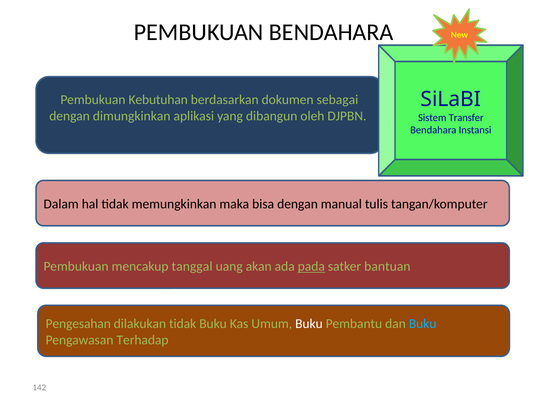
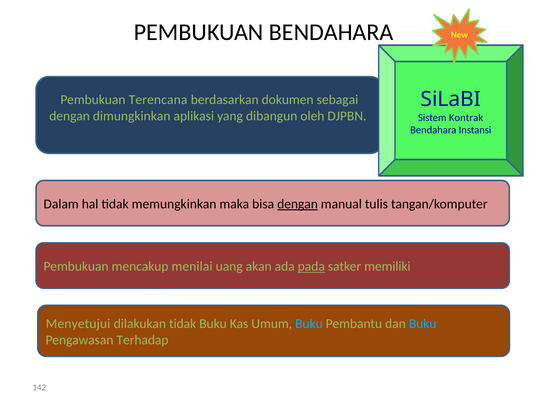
Kebutuhan: Kebutuhan -> Terencana
Transfer: Transfer -> Kontrak
dengan at (298, 204) underline: none -> present
tanggal: tanggal -> menilai
bantuan: bantuan -> memiliki
Pengesahan: Pengesahan -> Menyetujui
Buku at (309, 323) colour: white -> light blue
